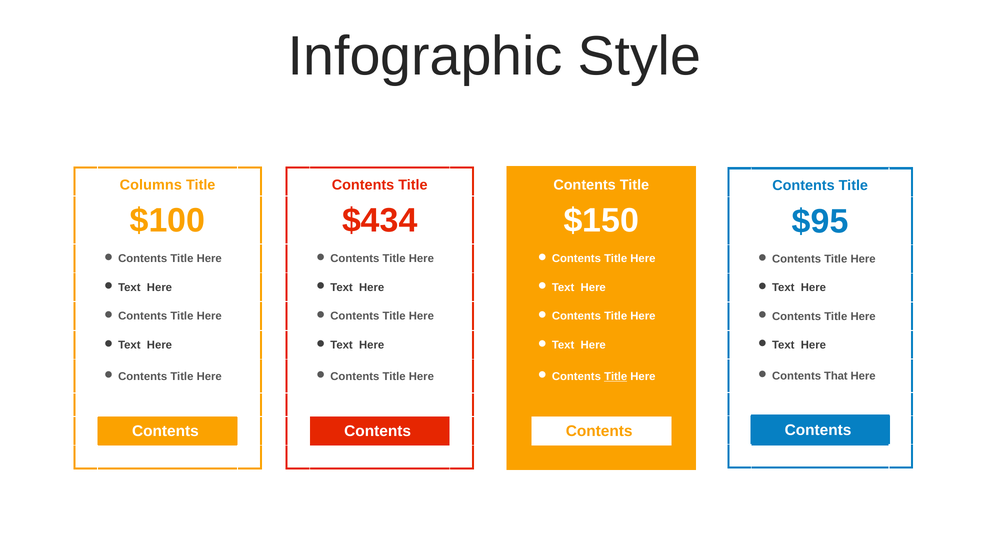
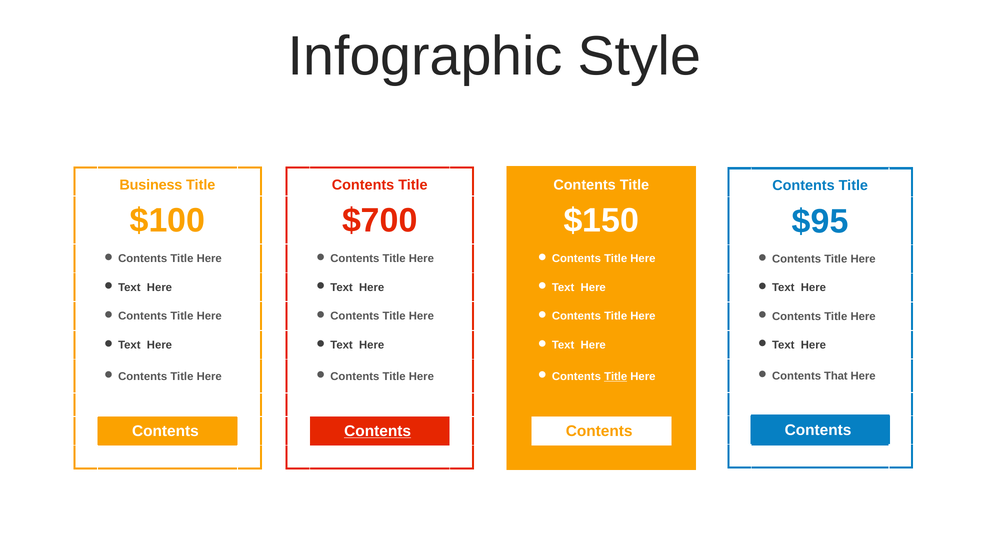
Columns: Columns -> Business
$434: $434 -> $700
Contents at (378, 431) underline: none -> present
